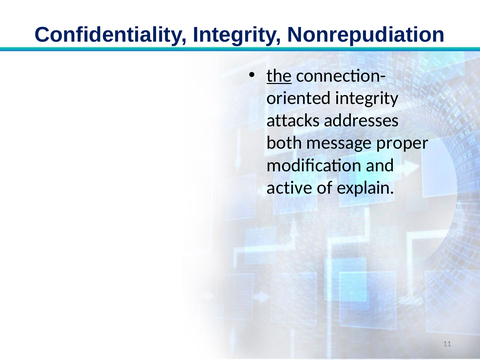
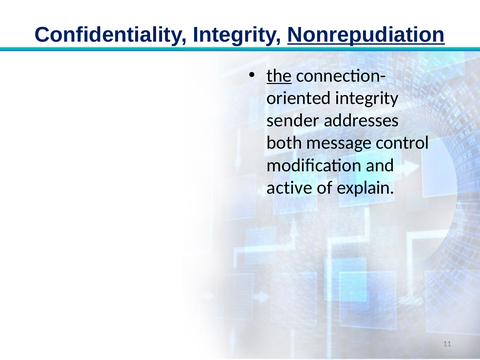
Nonrepudiation underline: none -> present
attacks: attacks -> sender
proper: proper -> control
